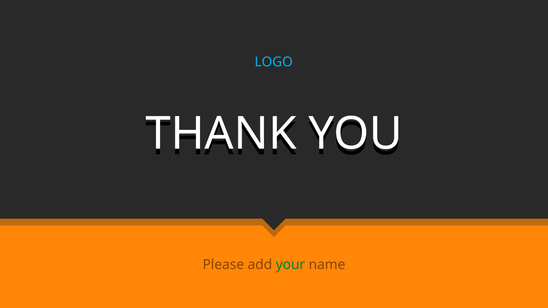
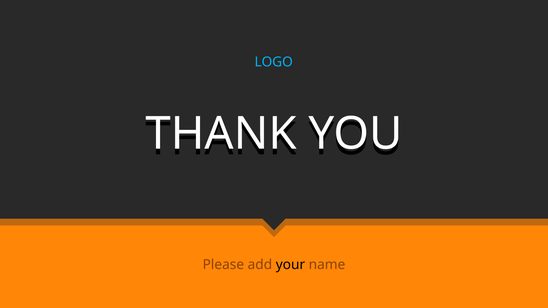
your colour: green -> black
